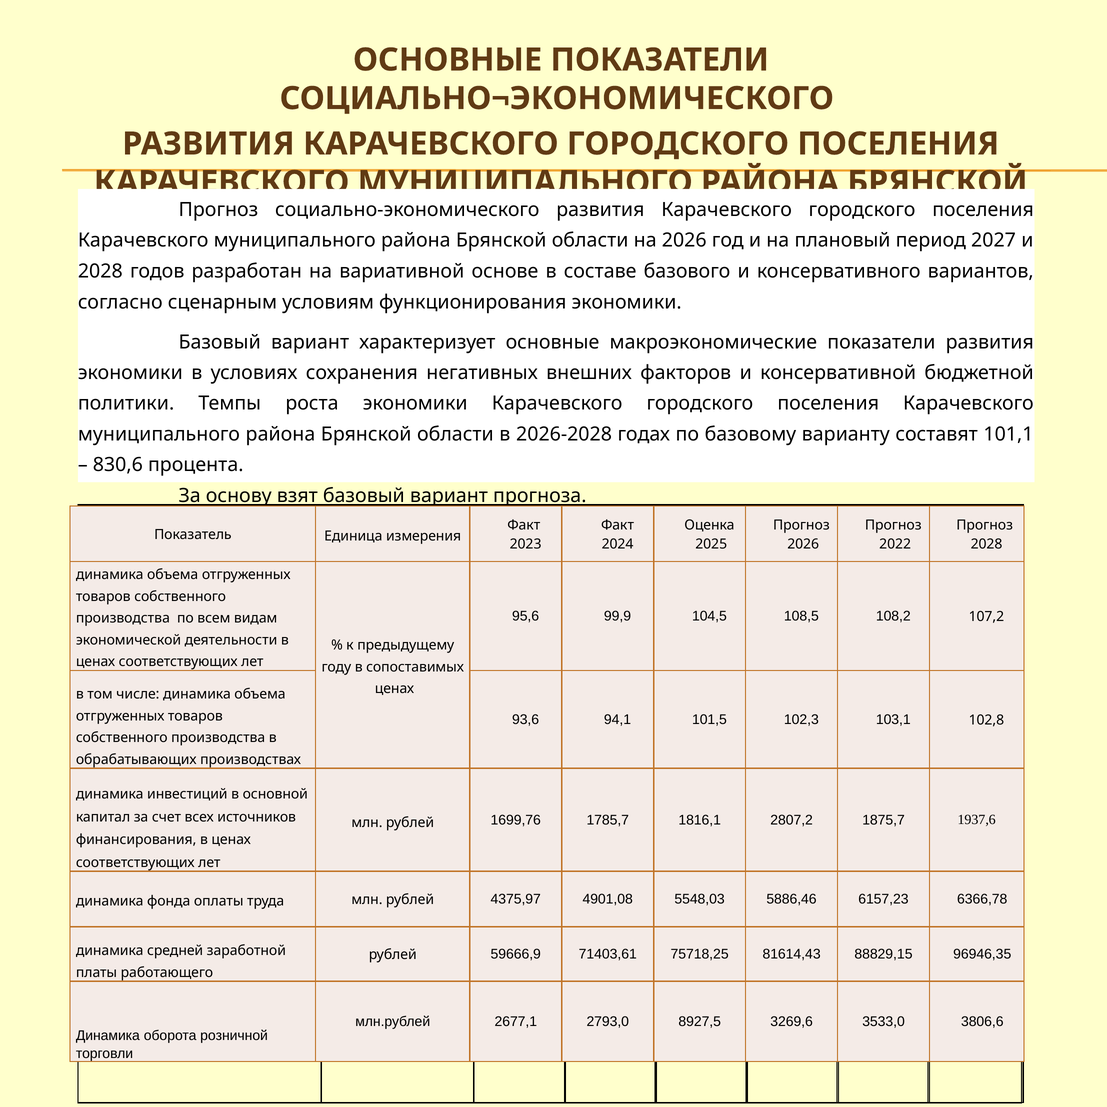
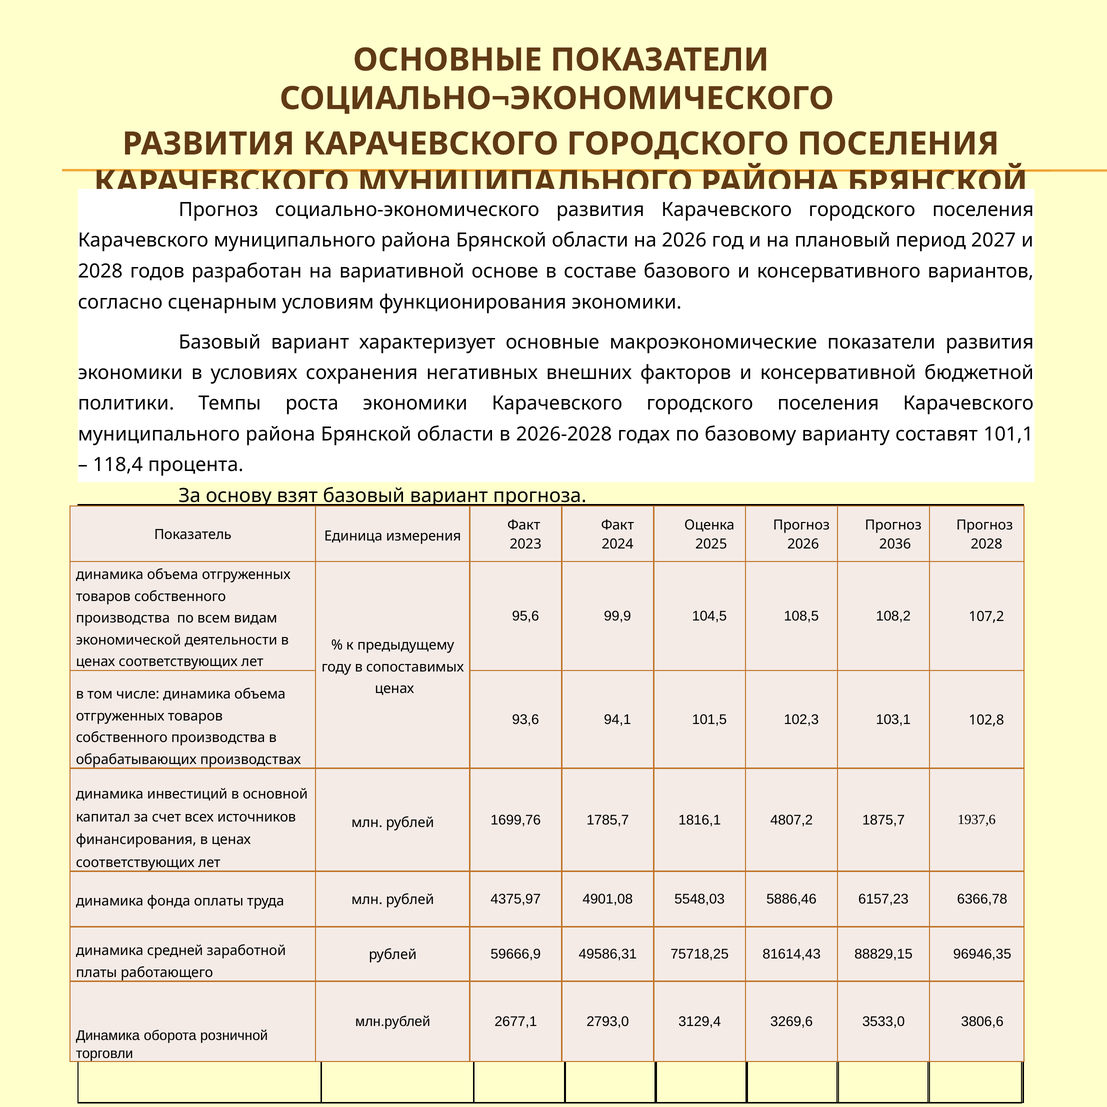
830,6: 830,6 -> 118,4
2022 at (895, 544): 2022 -> 2036
2807,2: 2807,2 -> 4807,2
71403,61: 71403,61 -> 49586,31
8927,5: 8927,5 -> 3129,4
